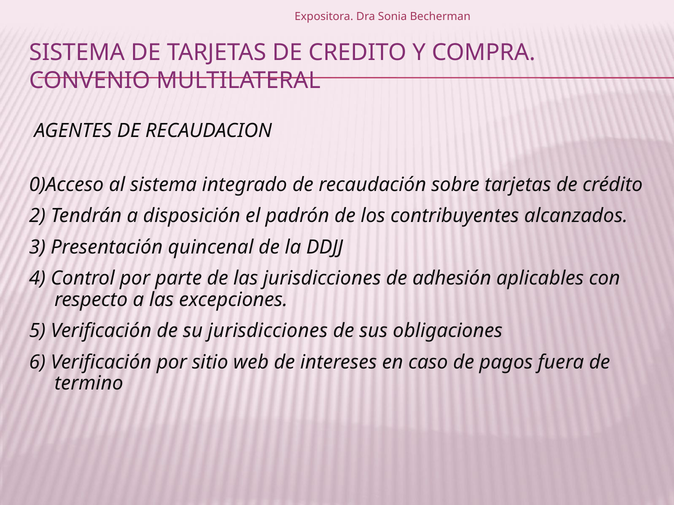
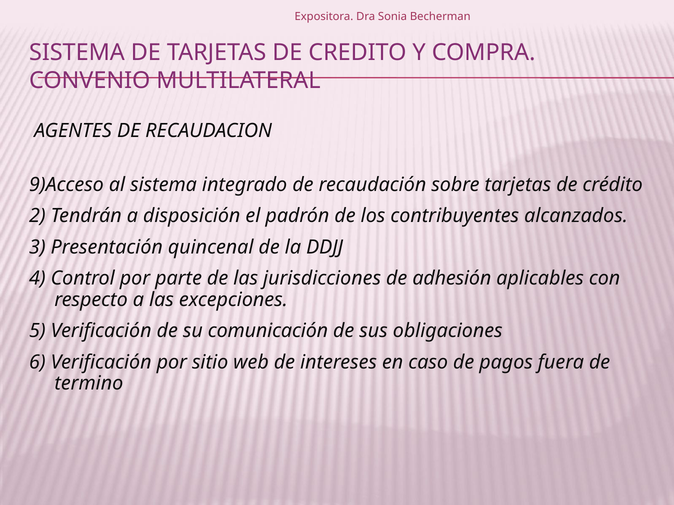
0)Acceso: 0)Acceso -> 9)Acceso
su jurisdicciones: jurisdicciones -> comunicación
